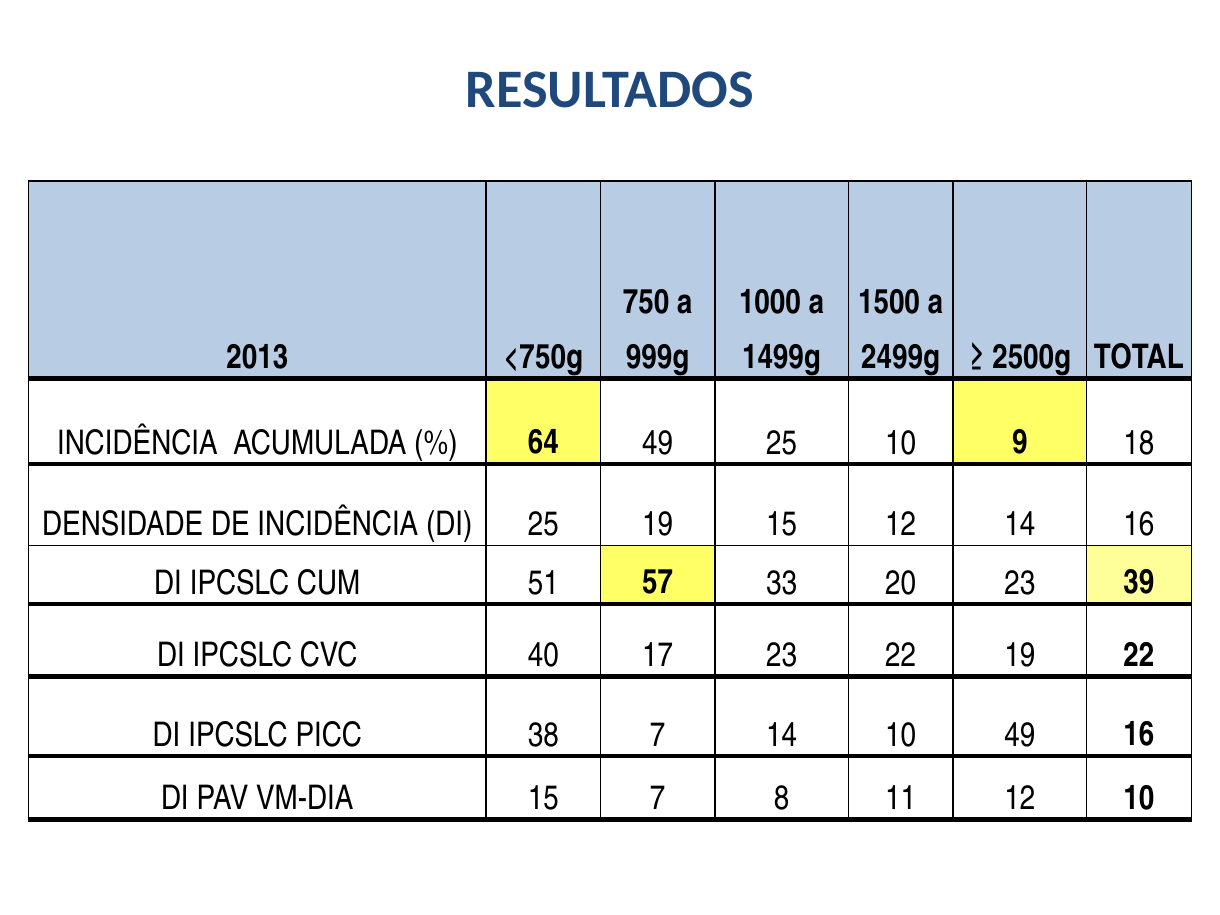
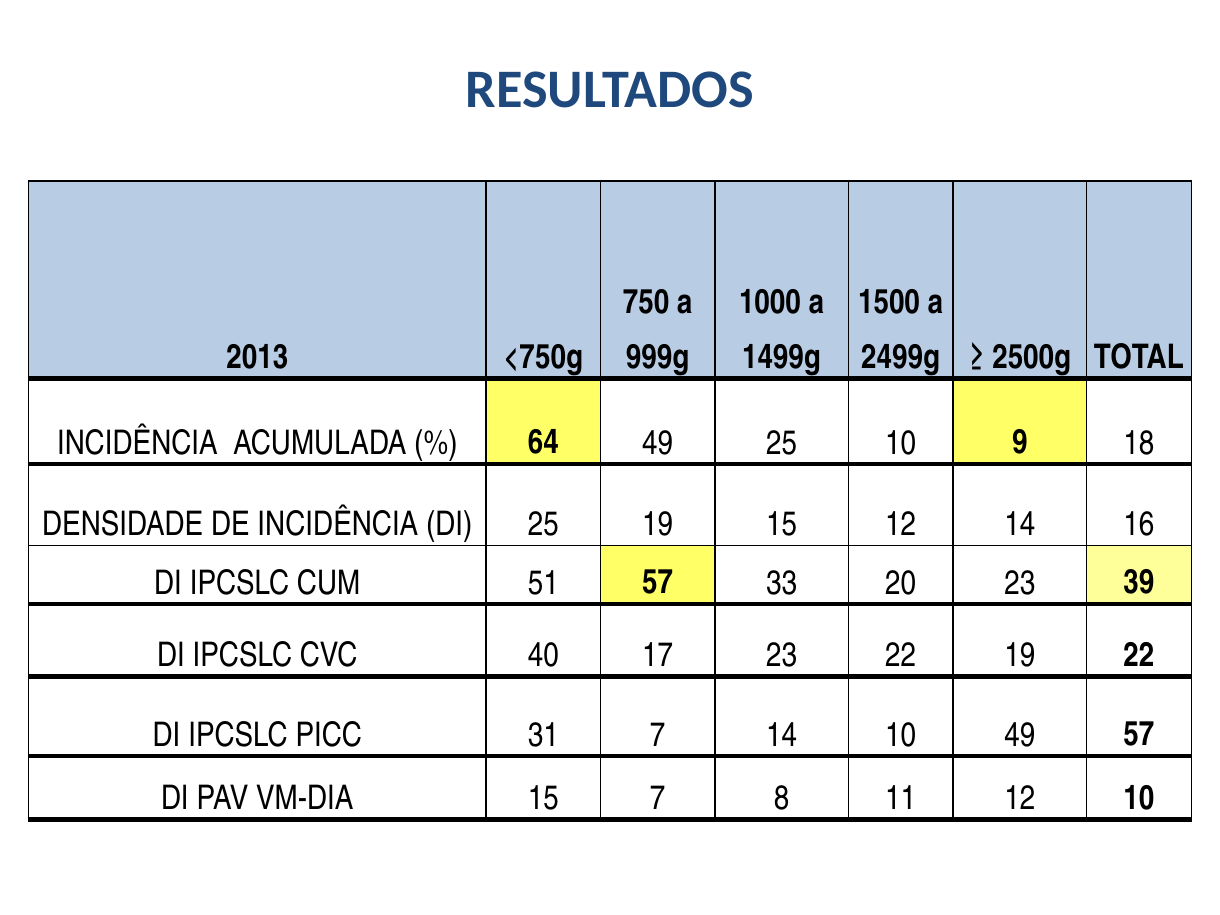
38: 38 -> 31
49 16: 16 -> 57
